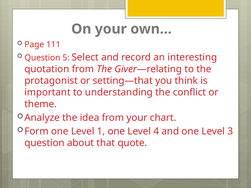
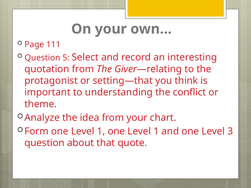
1 one Level 4: 4 -> 1
